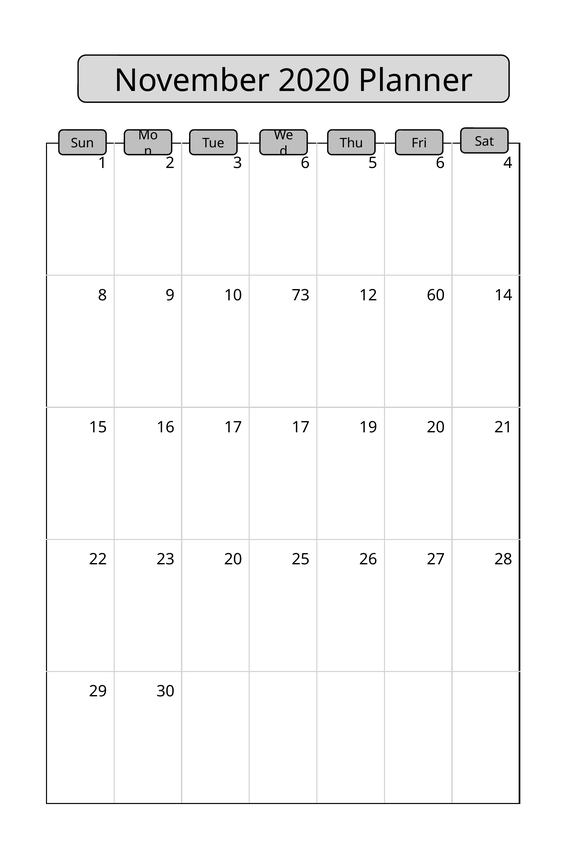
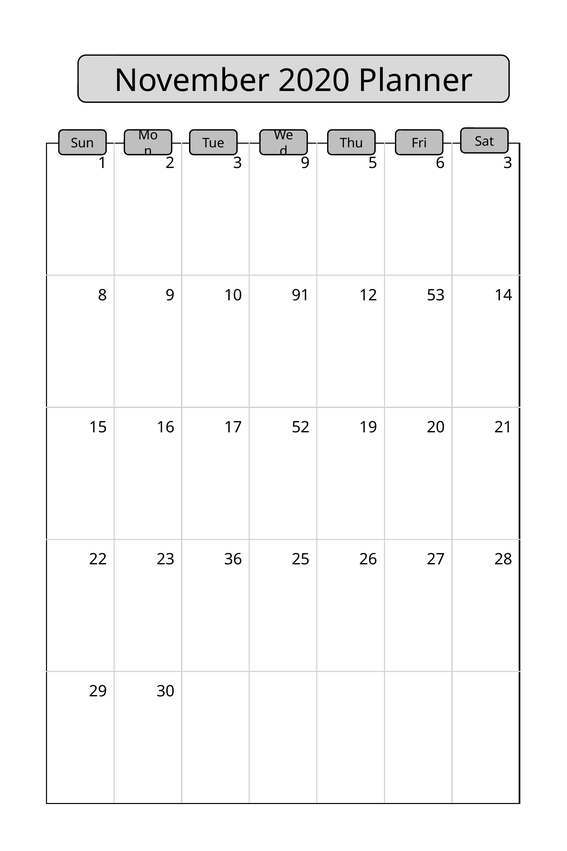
3 6: 6 -> 9
6 4: 4 -> 3
73: 73 -> 91
60: 60 -> 53
17 17: 17 -> 52
23 20: 20 -> 36
